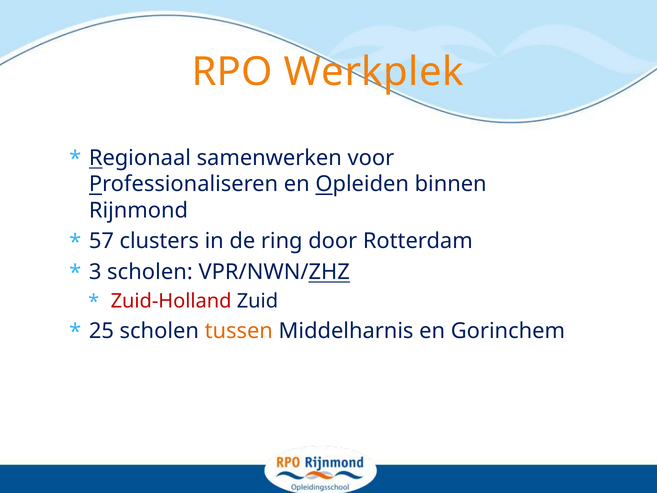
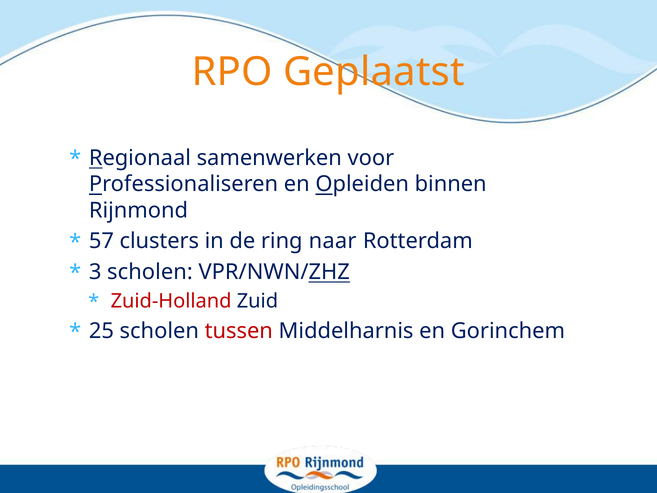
Werkplek: Werkplek -> Geplaatst
door: door -> naar
tussen colour: orange -> red
